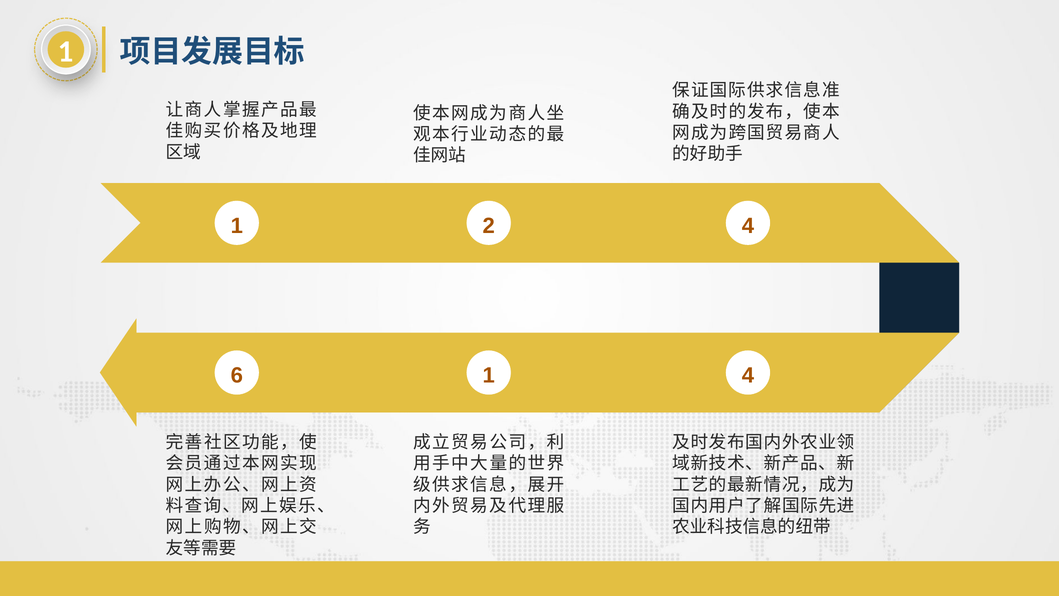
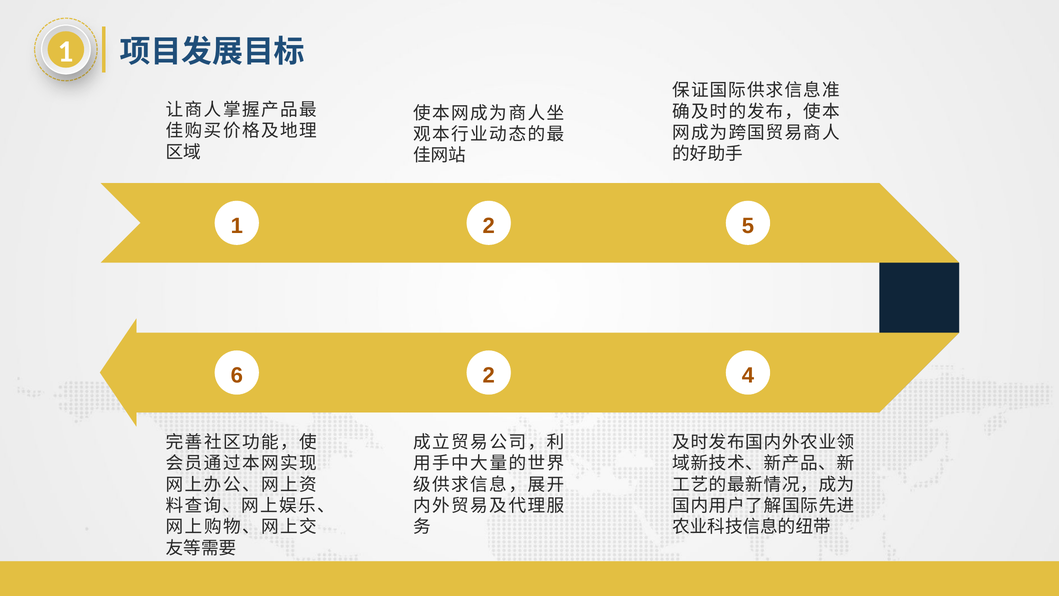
2 4: 4 -> 5
6 1: 1 -> 2
